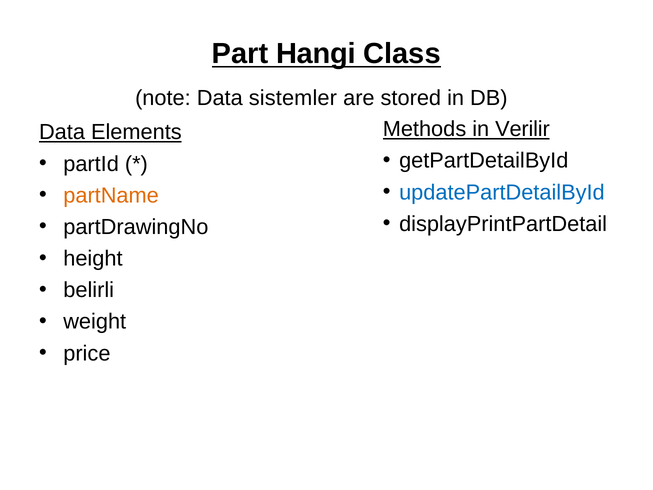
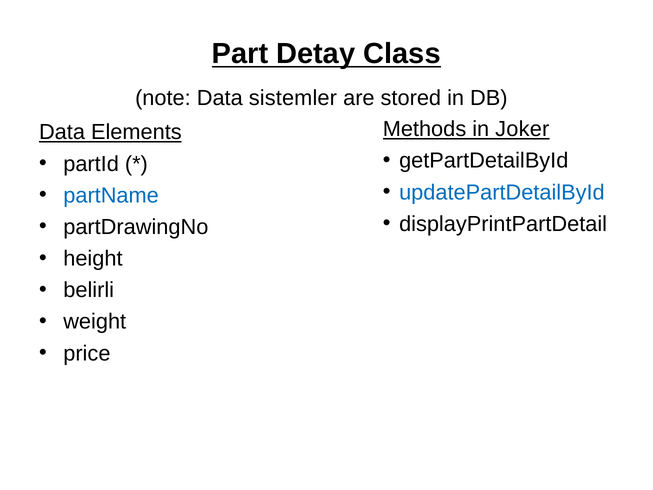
Hangi: Hangi -> Detay
Verilir: Verilir -> Joker
partName colour: orange -> blue
